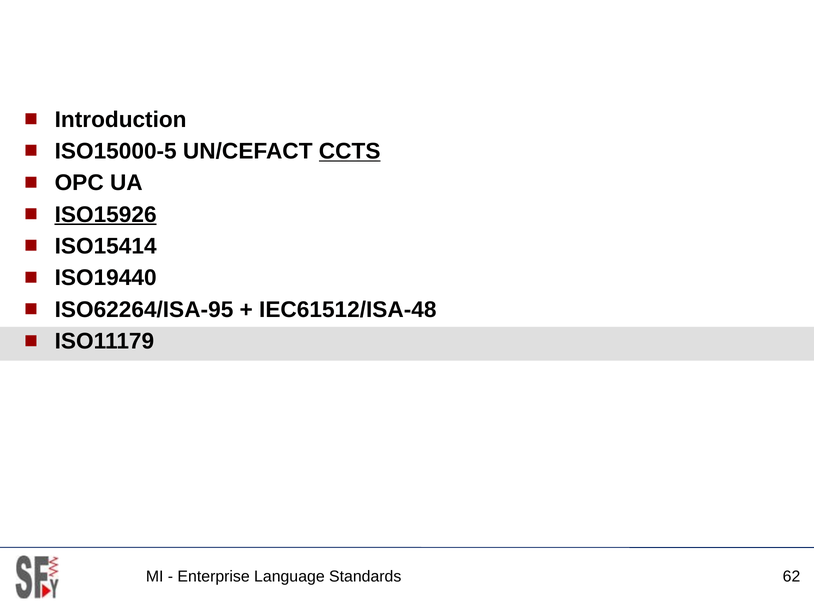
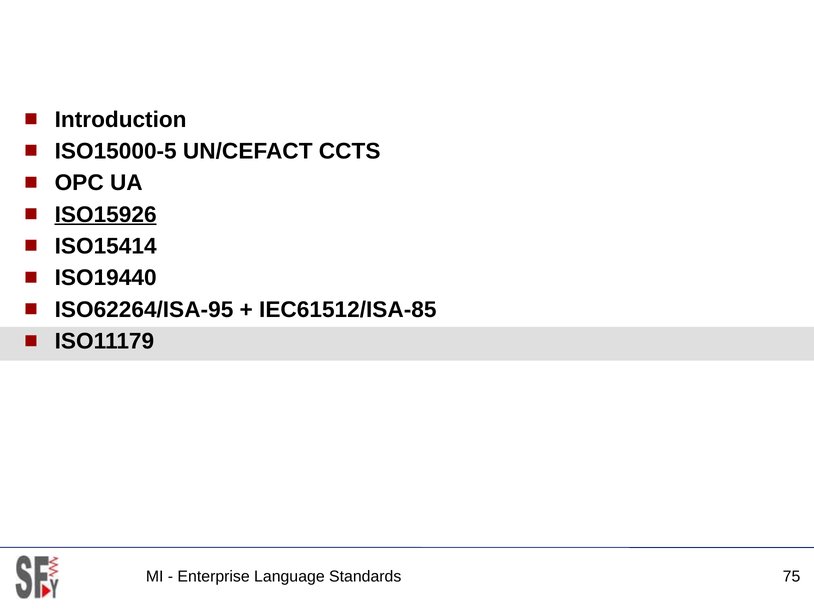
CCTS underline: present -> none
IEC61512/ISA-48: IEC61512/ISA-48 -> IEC61512/ISA-85
62: 62 -> 75
